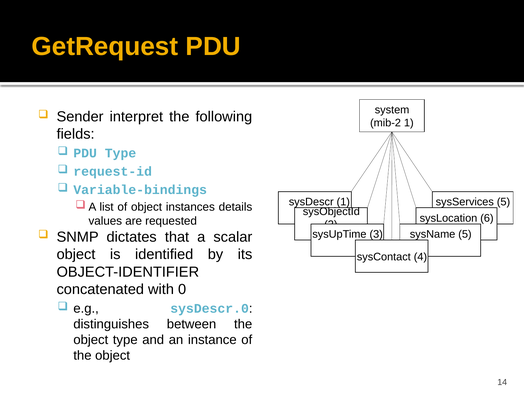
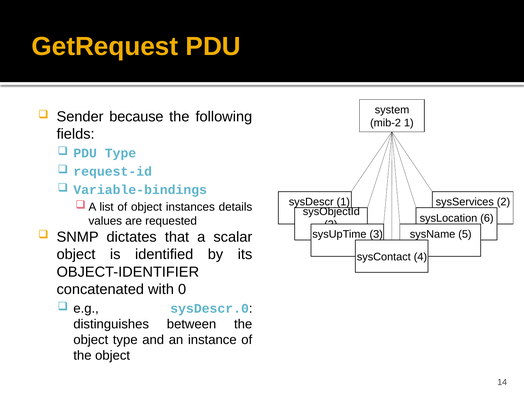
interpret: interpret -> because
sysServices 5: 5 -> 2
